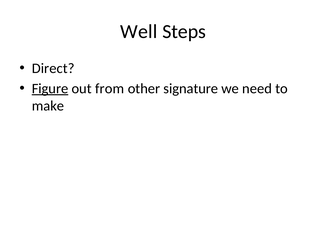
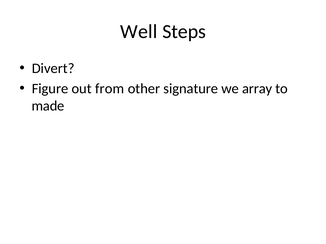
Direct: Direct -> Divert
Figure underline: present -> none
need: need -> array
make: make -> made
